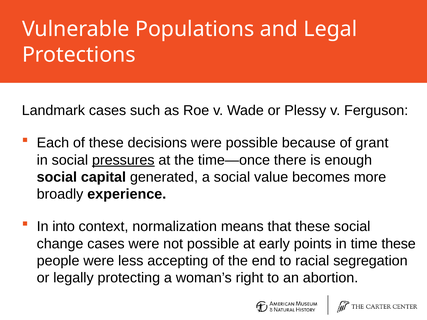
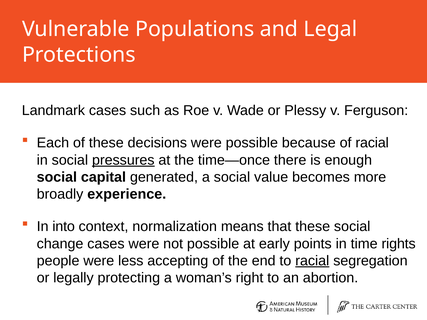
of grant: grant -> racial
time these: these -> rights
racial at (312, 261) underline: none -> present
